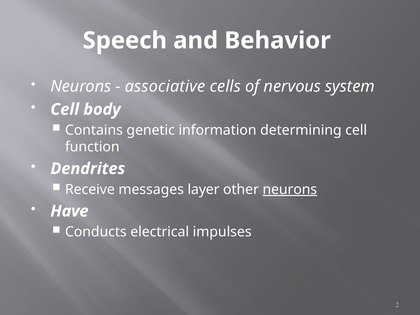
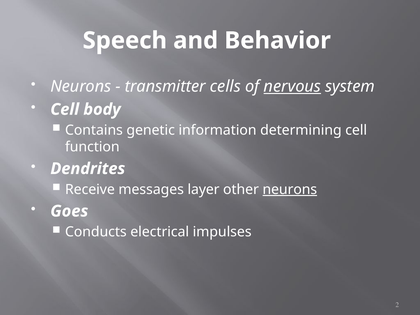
associative: associative -> transmitter
nervous underline: none -> present
Have: Have -> Goes
